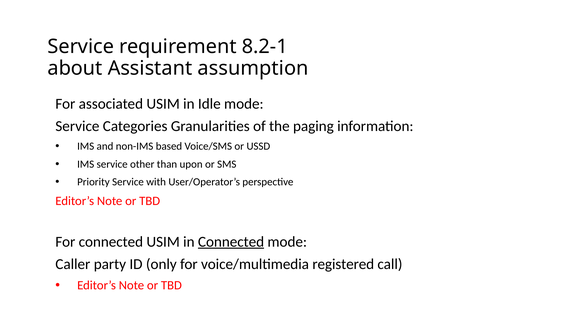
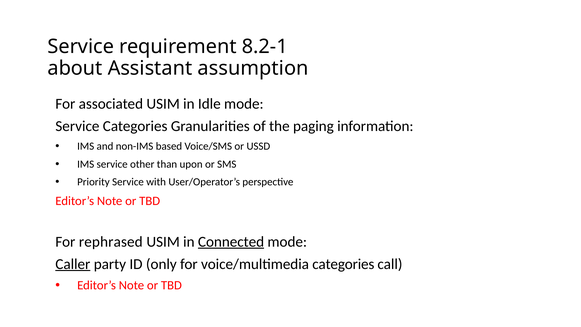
For connected: connected -> rephrased
Caller underline: none -> present
voice/multimedia registered: registered -> categories
